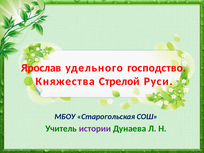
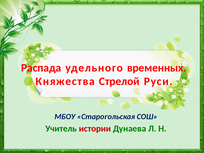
Ярослав: Ярослав -> Распада
господство: господство -> временных
истории colour: purple -> red
